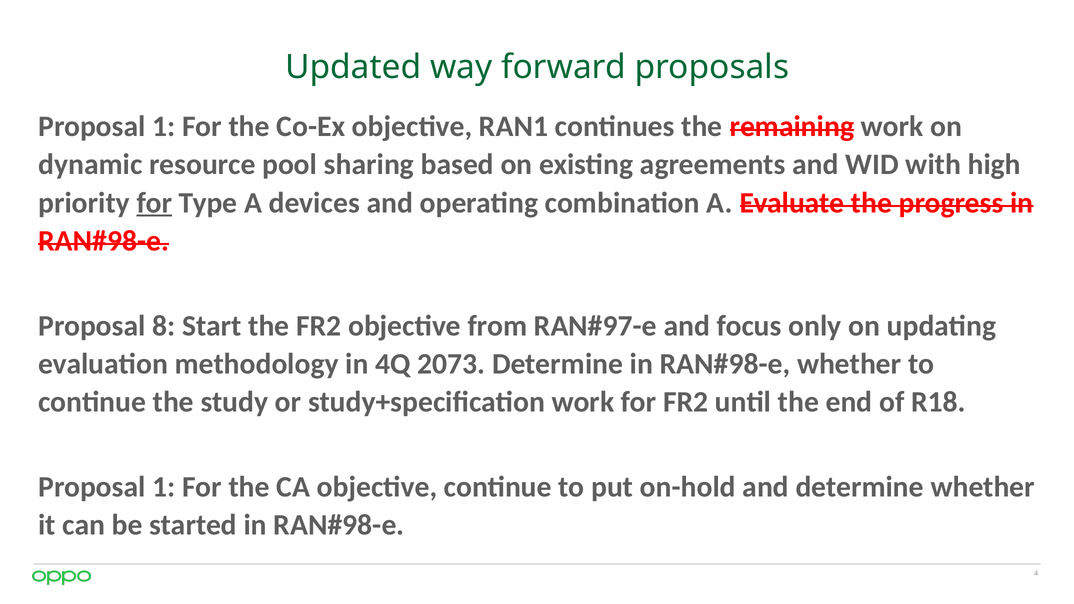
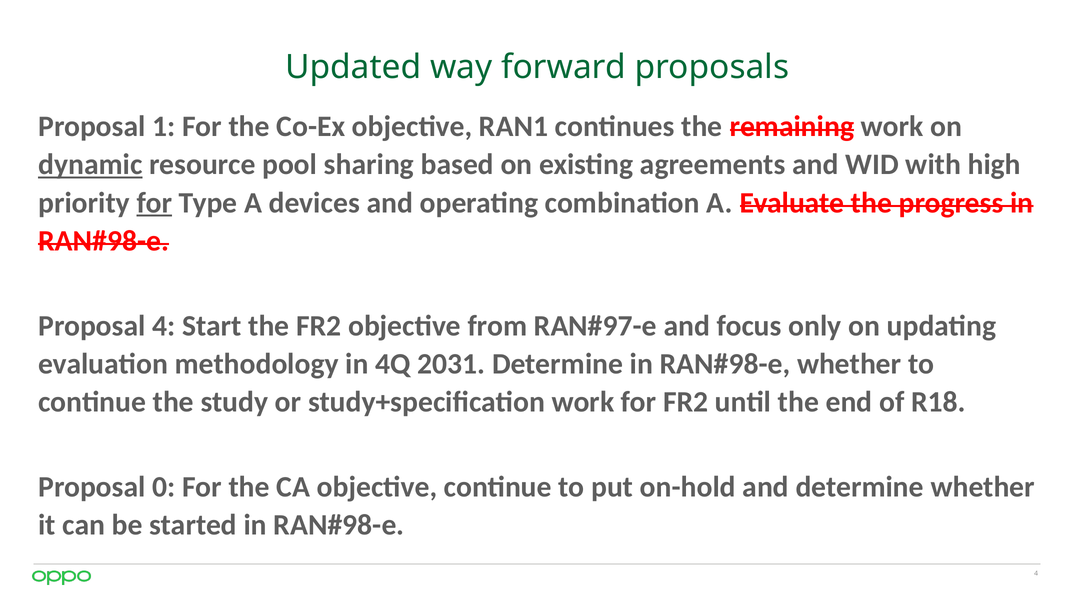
dynamic underline: none -> present
Proposal 8: 8 -> 4
2073: 2073 -> 2031
1 at (164, 487): 1 -> 0
